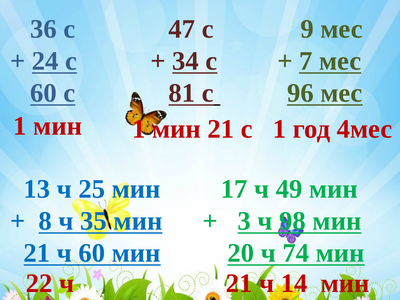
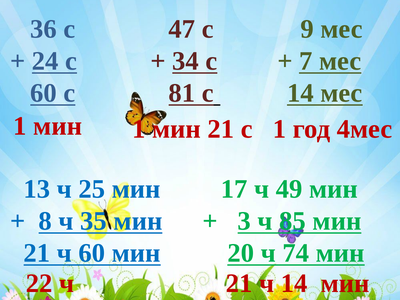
с 96: 96 -> 14
98: 98 -> 85
